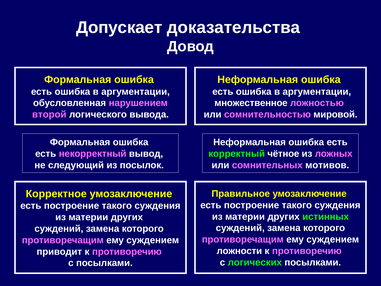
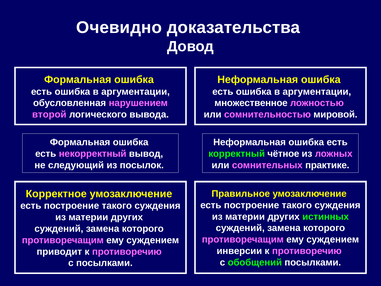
Допускает: Допускает -> Очевидно
мотивов: мотивов -> практике
ложности: ложности -> инверсии
логических: логических -> обобщений
